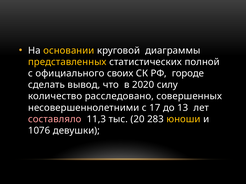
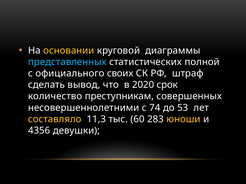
представленных colour: yellow -> light blue
городе: городе -> штраф
силу: силу -> срок
расследовано: расследовано -> преступникам
17: 17 -> 74
13: 13 -> 53
составляло colour: pink -> yellow
20: 20 -> 60
1076: 1076 -> 4356
